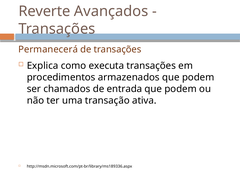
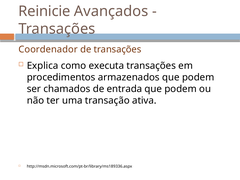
Reverte: Reverte -> Reinicie
Permanecerá: Permanecerá -> Coordenador
